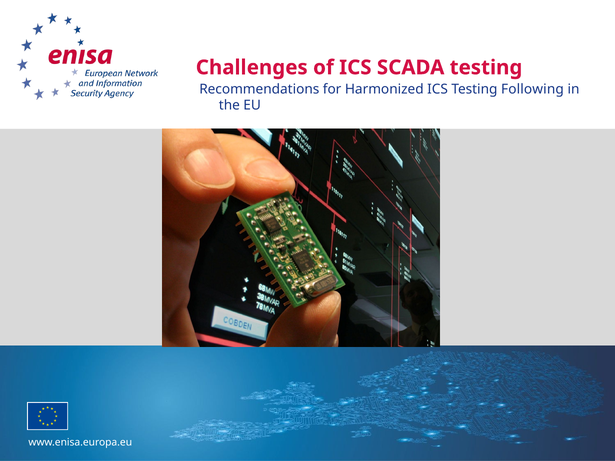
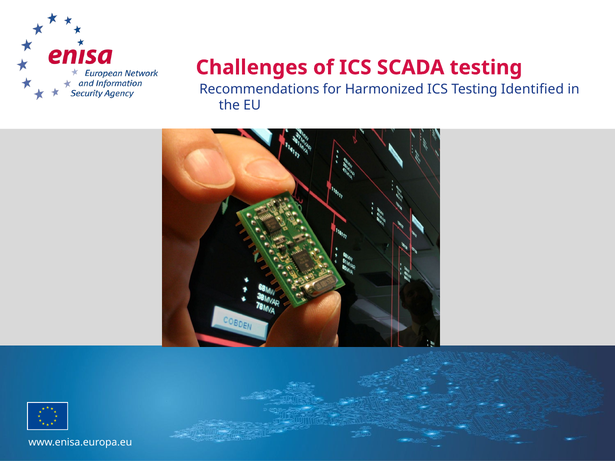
Following: Following -> Identified
